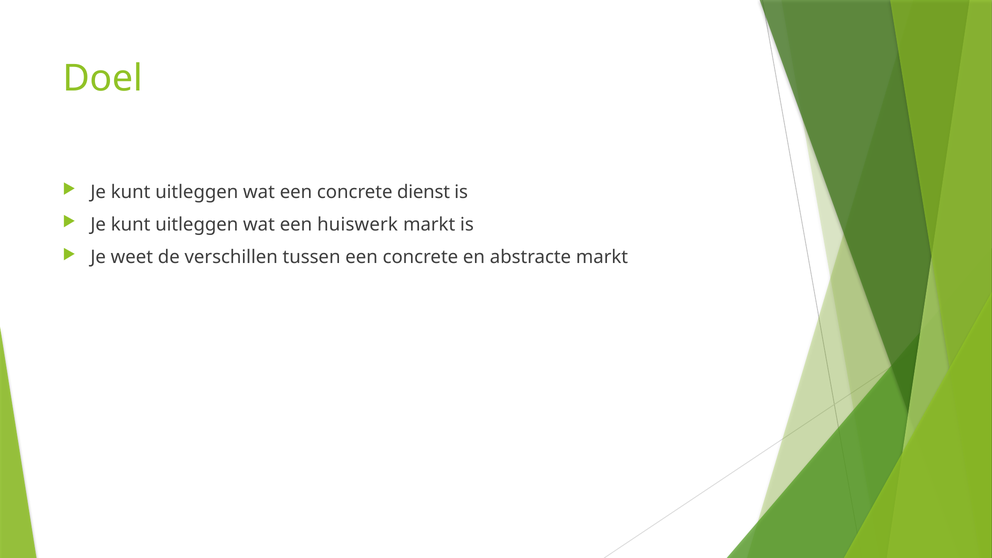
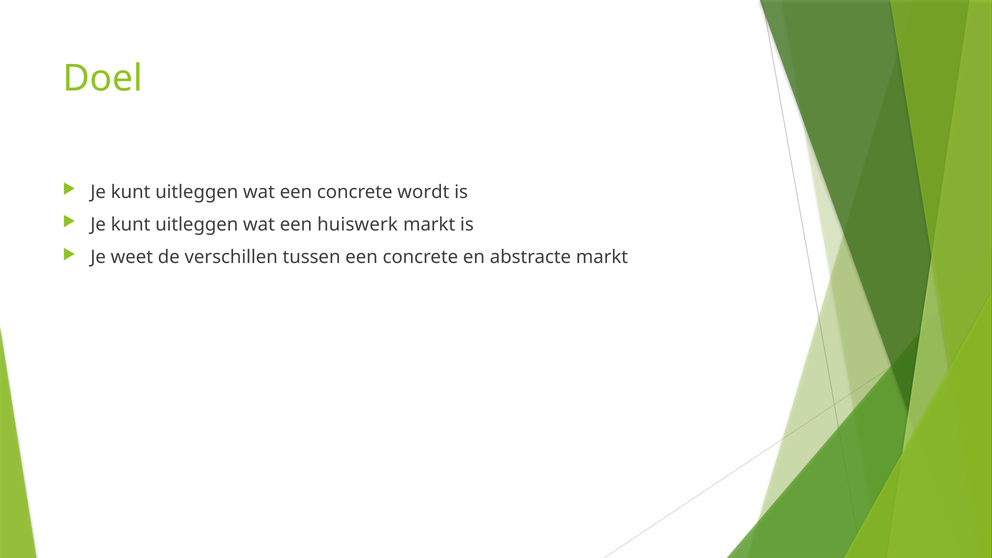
dienst: dienst -> wordt
